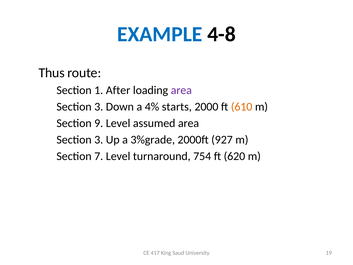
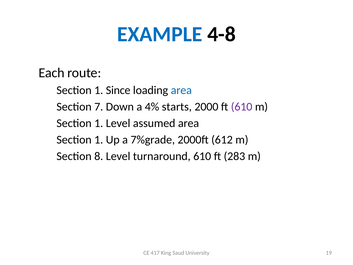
Thus: Thus -> Each
After: After -> Since
area at (181, 90) colour: purple -> blue
3 at (99, 107): 3 -> 7
610 at (242, 107) colour: orange -> purple
9 at (99, 123): 9 -> 1
3 at (99, 140): 3 -> 1
3%grade: 3%grade -> 7%grade
927: 927 -> 612
7: 7 -> 8
turnaround 754: 754 -> 610
620: 620 -> 283
